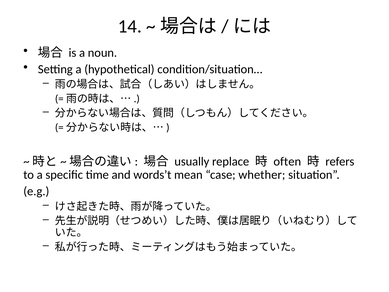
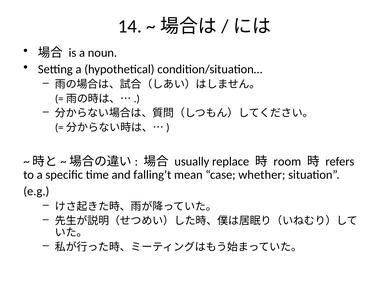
often: often -> room
words’t: words’t -> falling’t
